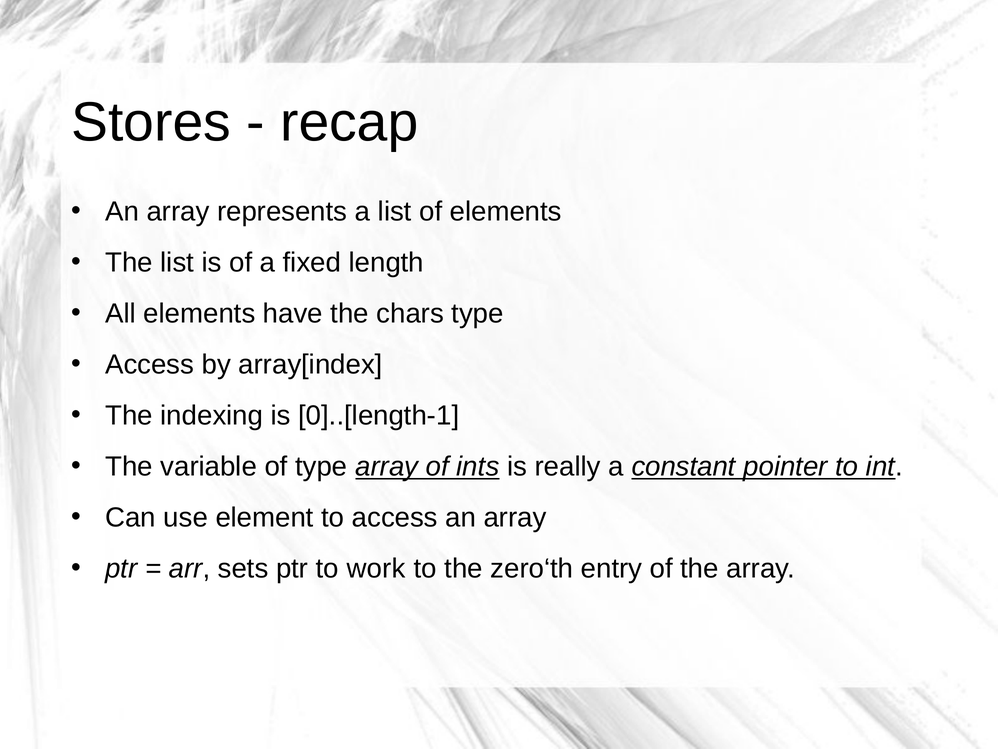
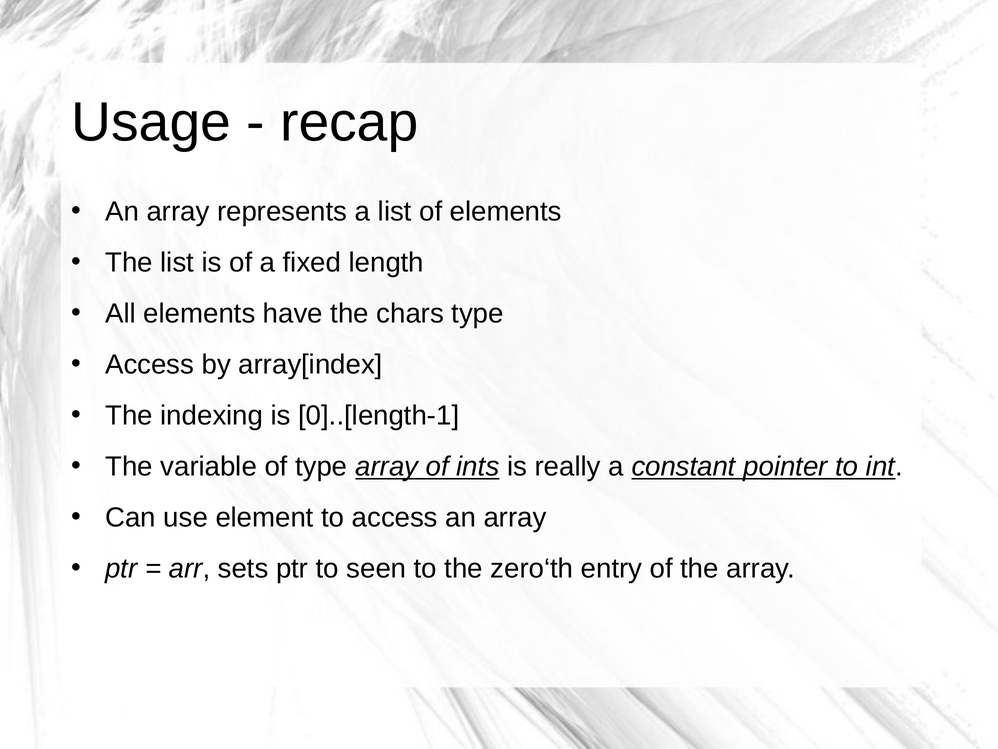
Stores: Stores -> Usage
work: work -> seen
